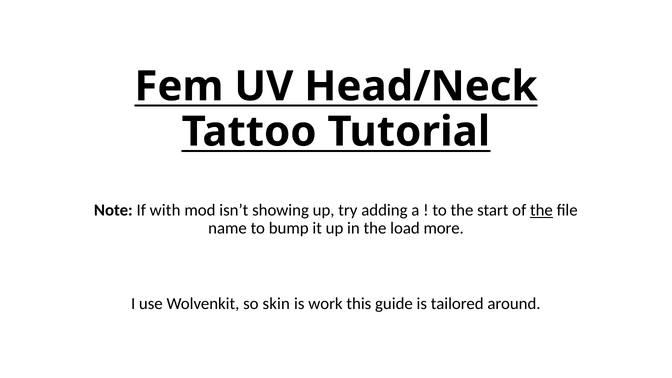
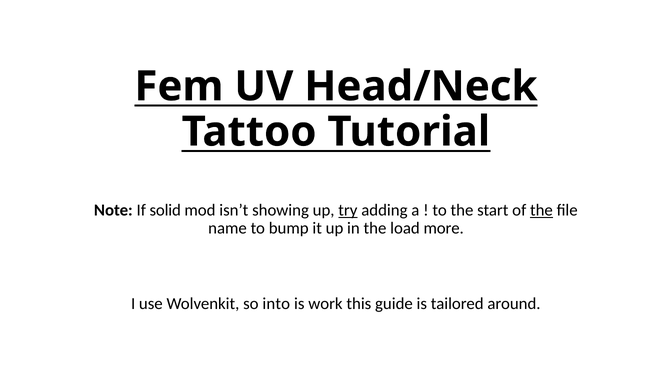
with: with -> solid
try underline: none -> present
skin: skin -> into
